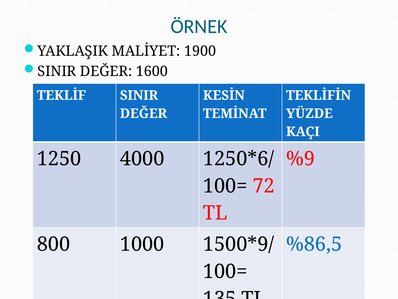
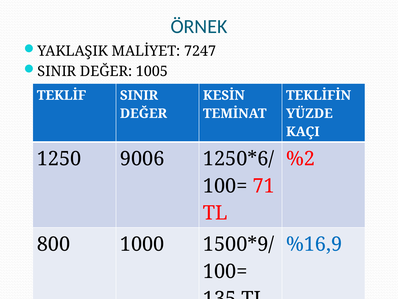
1900: 1900 -> 7247
1600: 1600 -> 1005
4000: 4000 -> 9006
%9: %9 -> %2
72: 72 -> 71
%86,5: %86,5 -> %16,9
